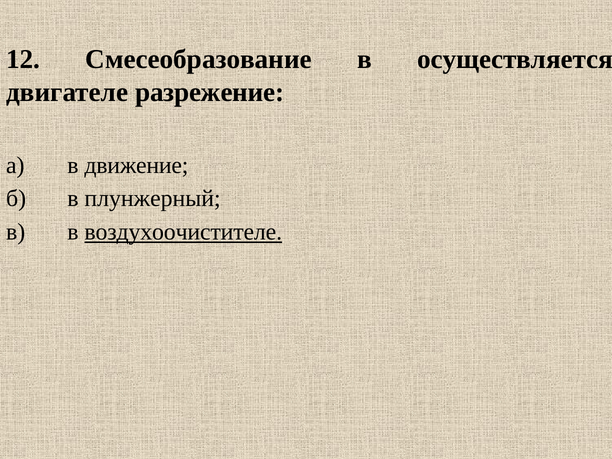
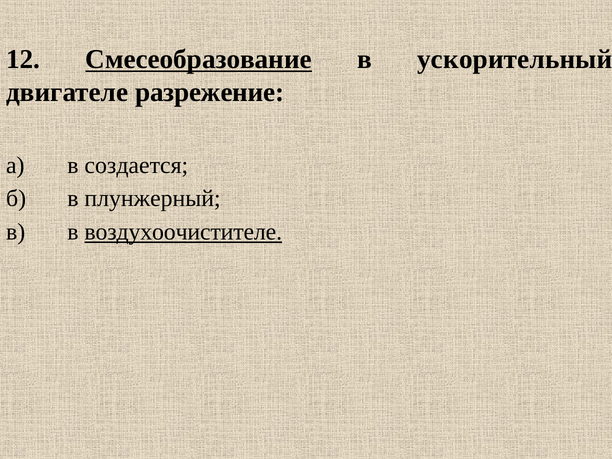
Смесеобразование underline: none -> present
осуществляется: осуществляется -> ускорительный
движение: движение -> создается
